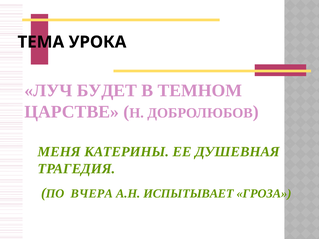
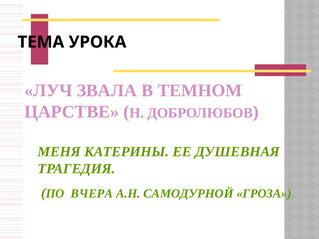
БУДЕТ: БУДЕТ -> ЗВАЛА
ИСПЫТЫВАЕТ: ИСПЫТЫВАЕТ -> САМОДУРНОЙ
